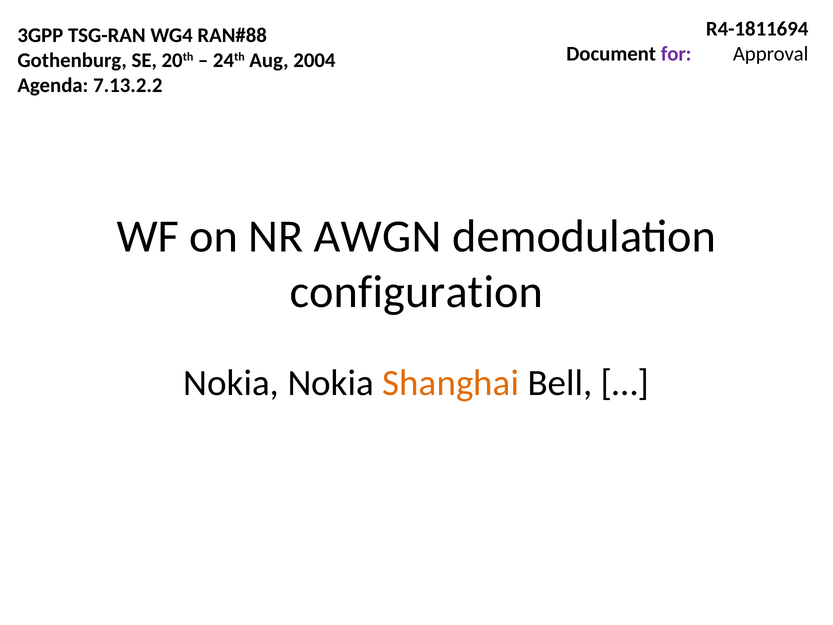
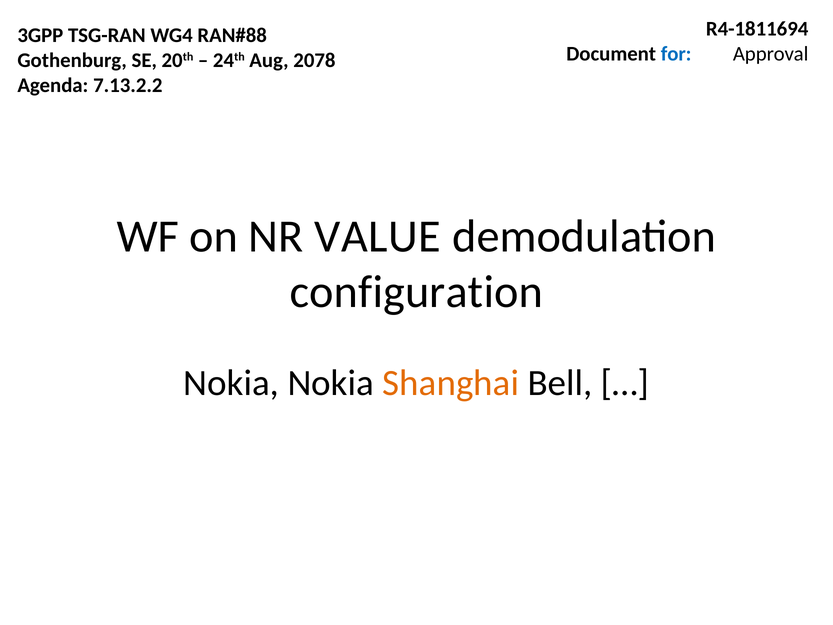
for colour: purple -> blue
2004: 2004 -> 2078
AWGN: AWGN -> VALUE
